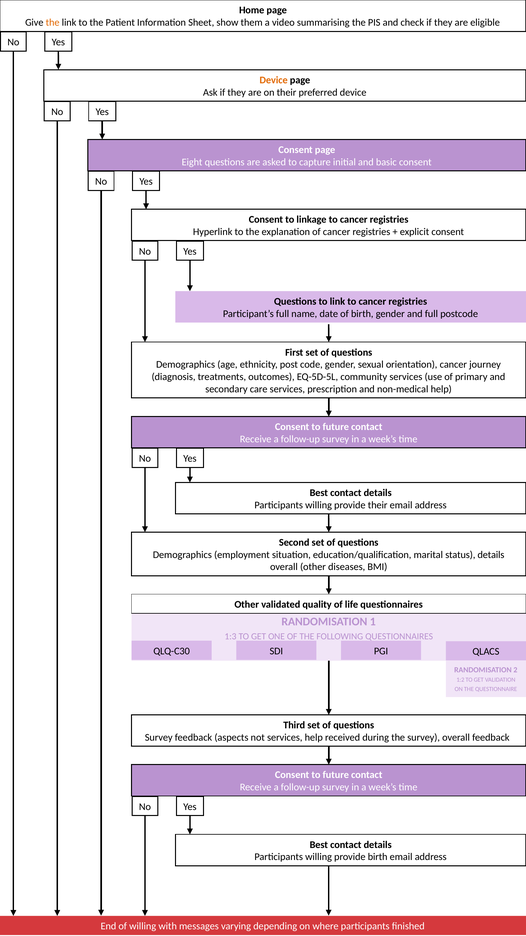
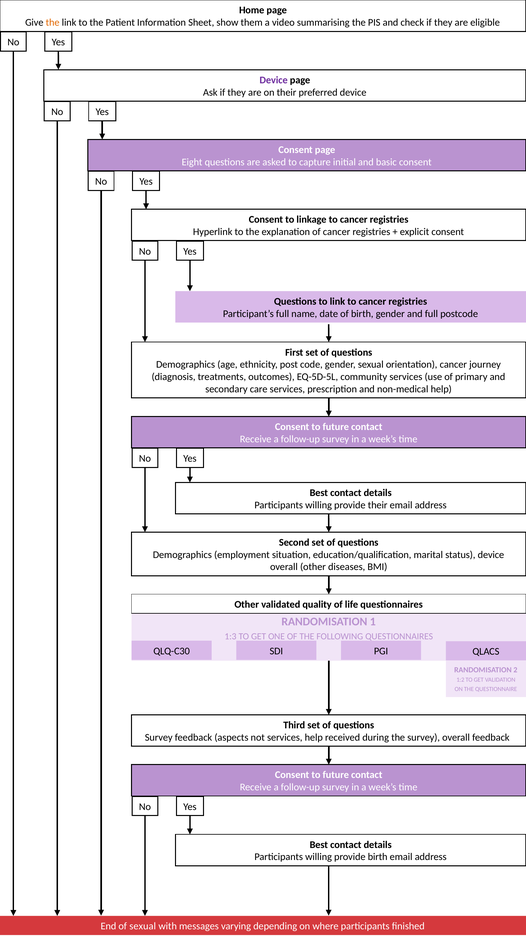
Device at (274, 80) colour: orange -> purple
status details: details -> device
of willing: willing -> sexual
